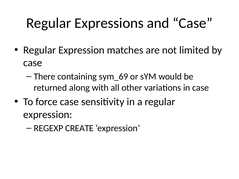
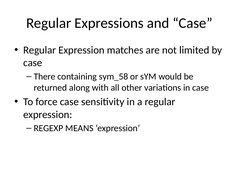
sym_69: sym_69 -> sym_58
CREATE: CREATE -> MEANS
